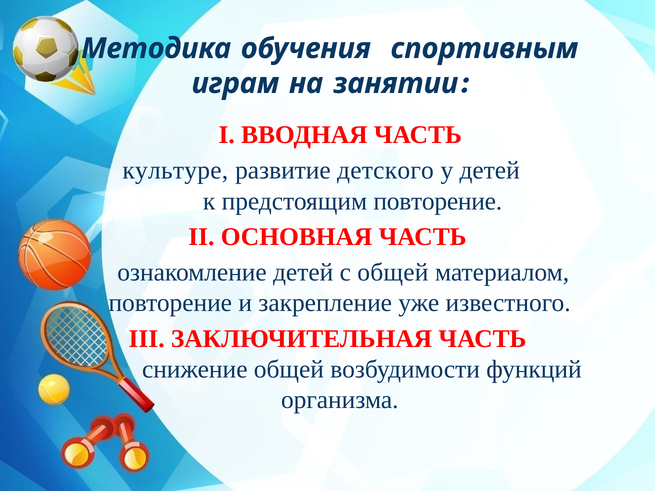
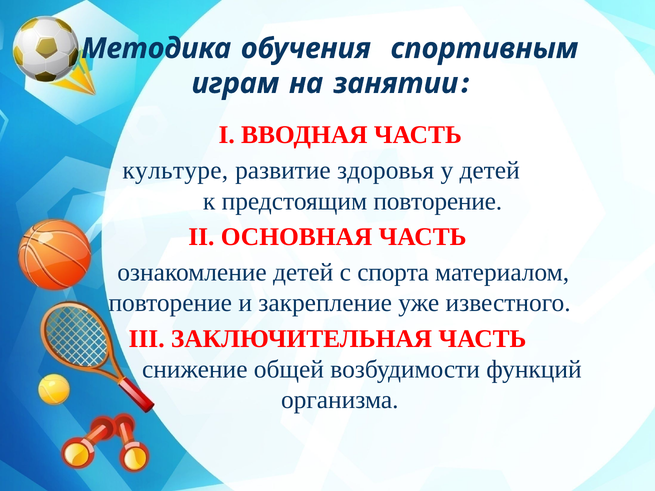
детского: детского -> здоровья
с общей: общей -> спорта
